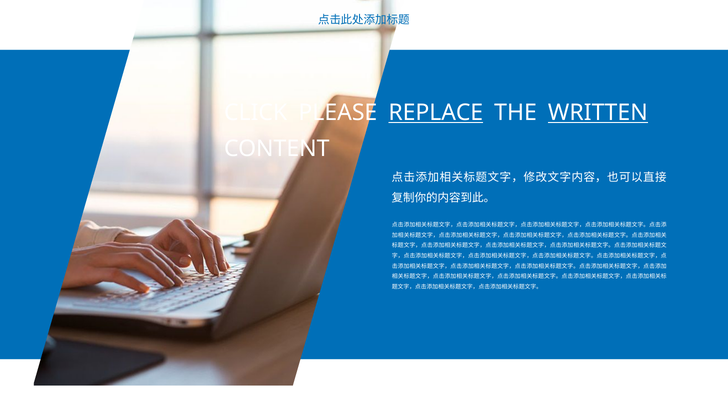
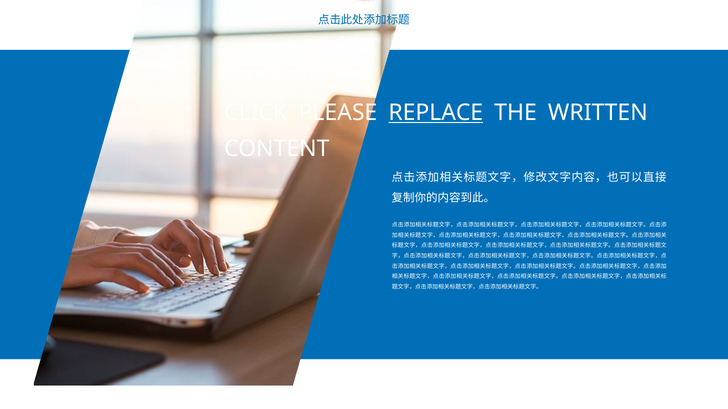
WRITTEN underline: present -> none
